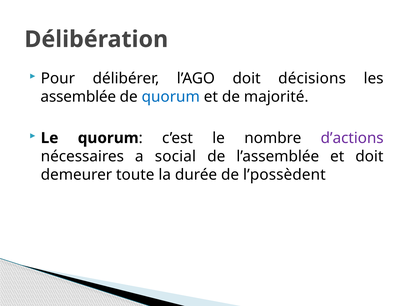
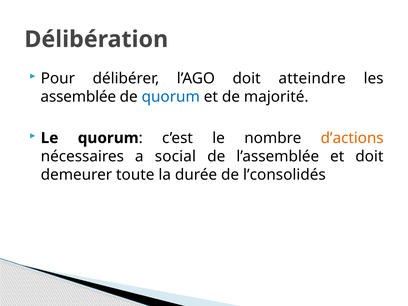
décisions: décisions -> atteindre
d’actions colour: purple -> orange
l’possèdent: l’possèdent -> l’consolidés
